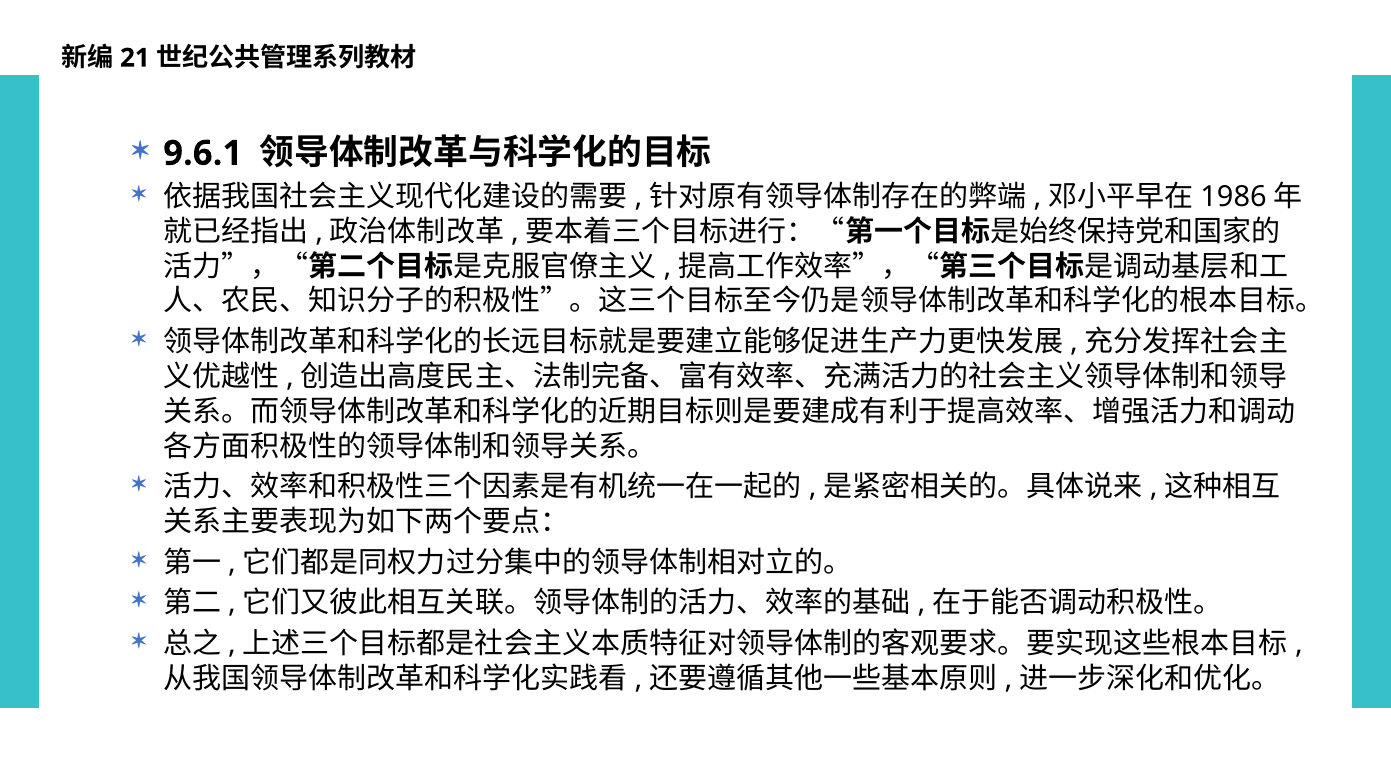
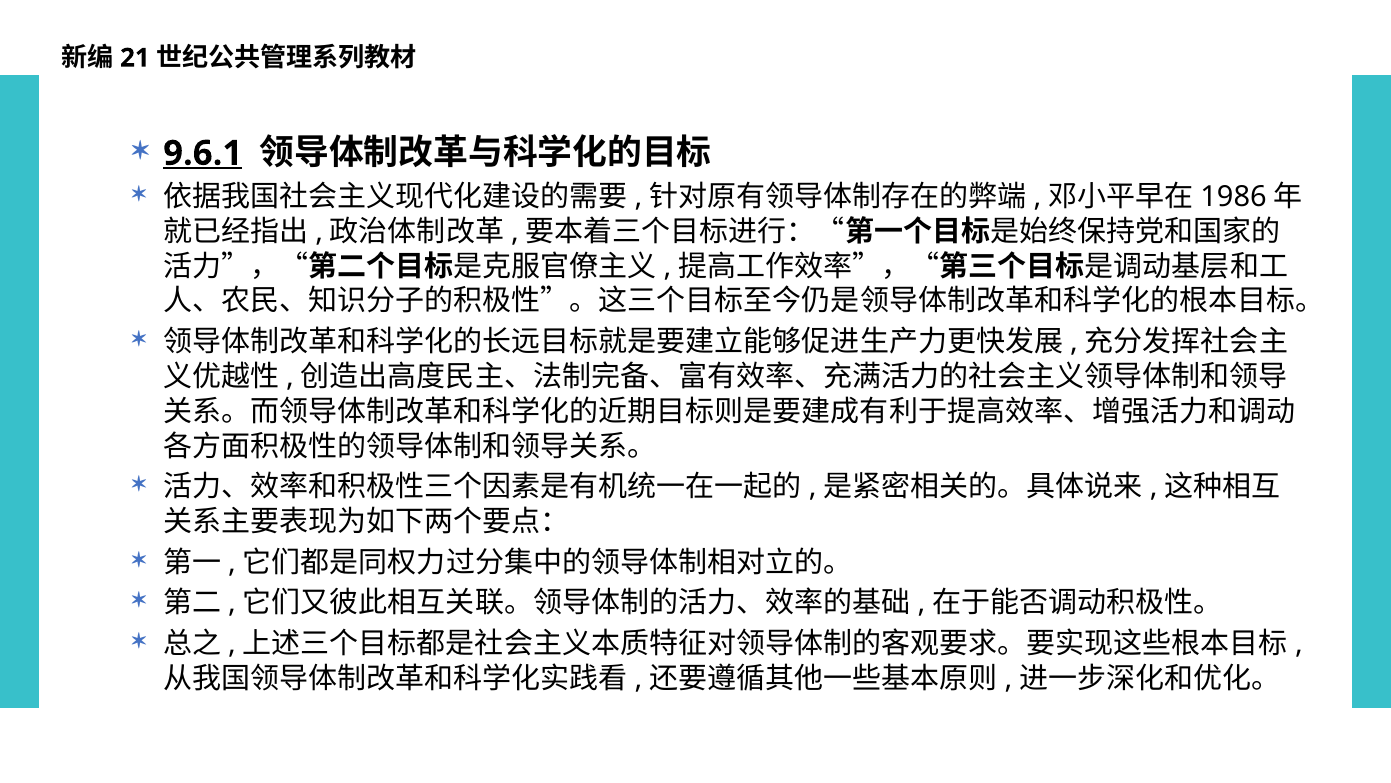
9.6.1 underline: none -> present
